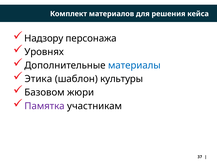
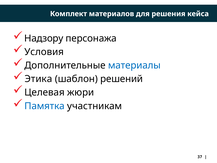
Уровнях: Уровнях -> Условия
культуры: культуры -> решений
Базовом: Базовом -> Целевая
Памятка colour: purple -> blue
